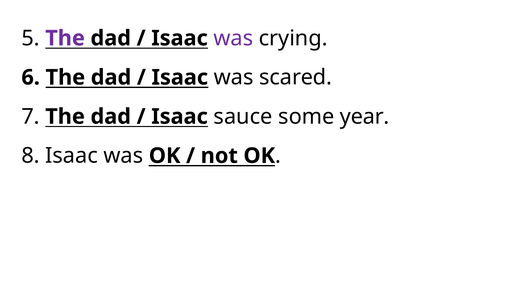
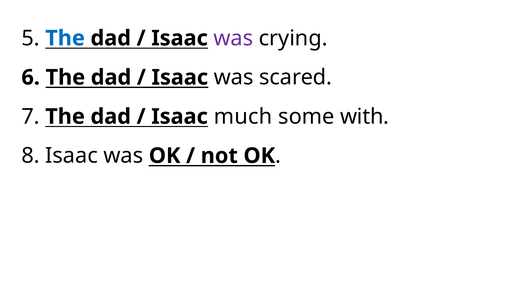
The at (65, 38) colour: purple -> blue
sauce: sauce -> much
year: year -> with
